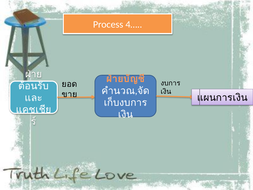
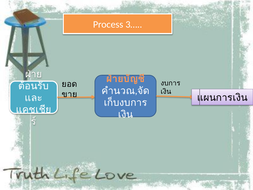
4…: 4… -> 3…
